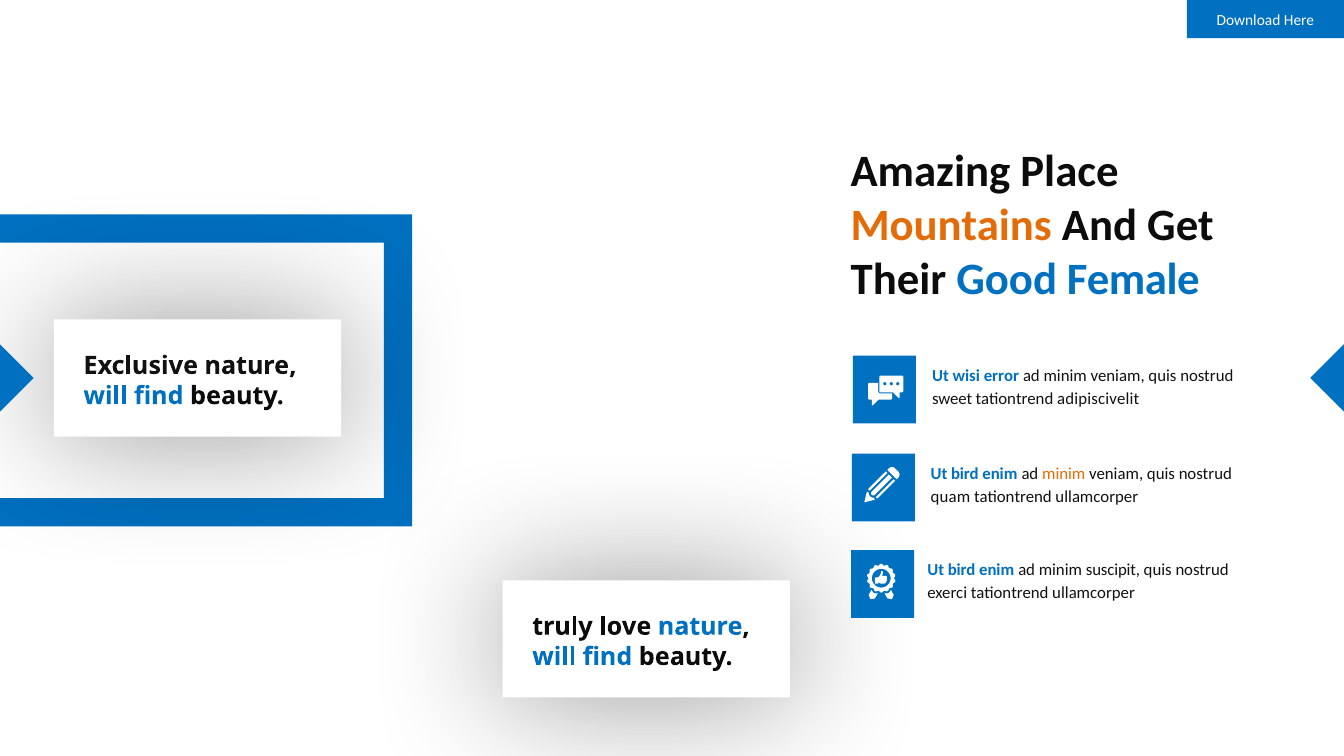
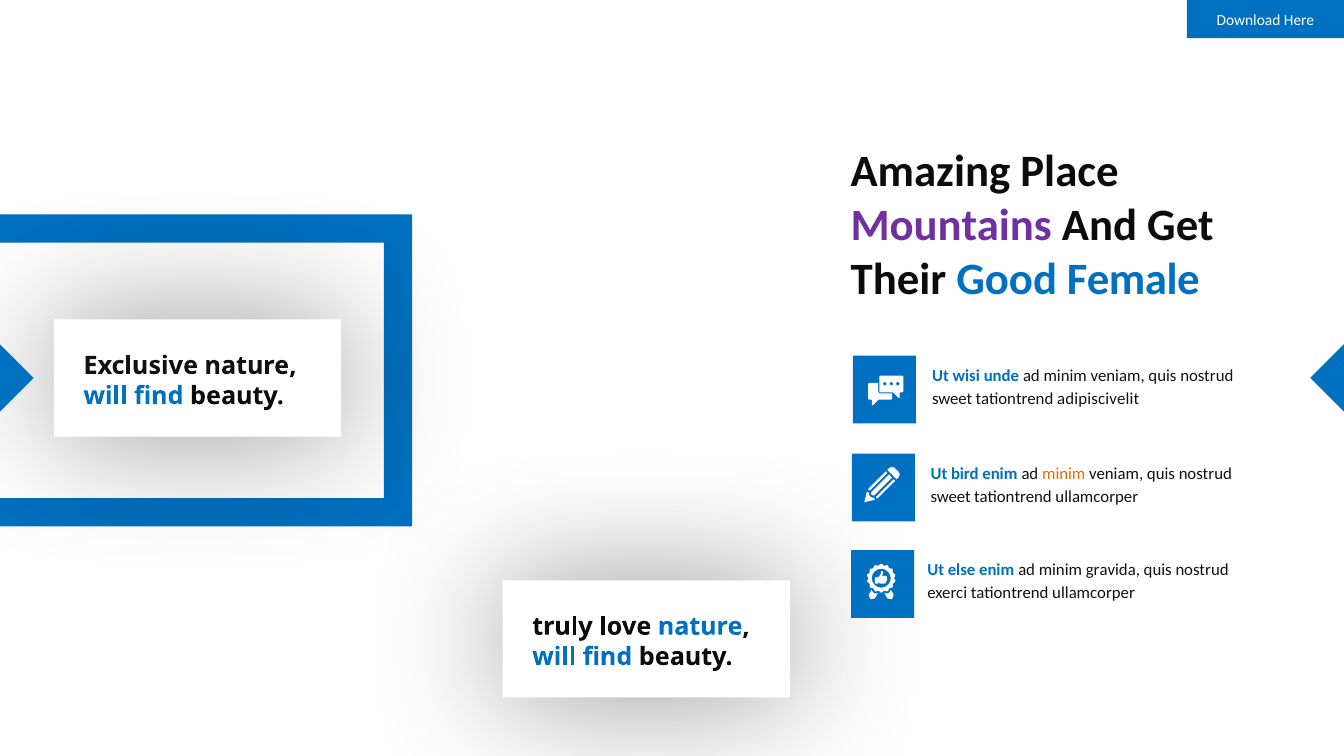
Mountains colour: orange -> purple
error: error -> unde
quam at (950, 497): quam -> sweet
bird at (962, 570): bird -> else
suscipit: suscipit -> gravida
